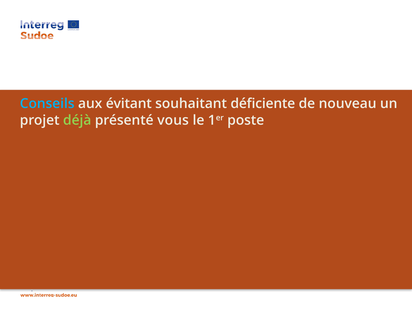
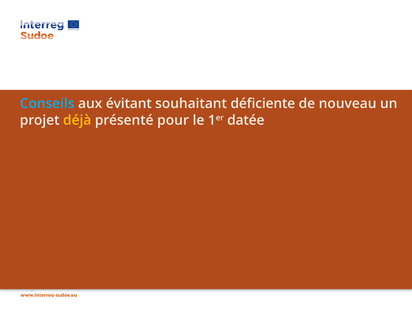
déjà colour: light green -> yellow
vous: vous -> pour
poste: poste -> datée
